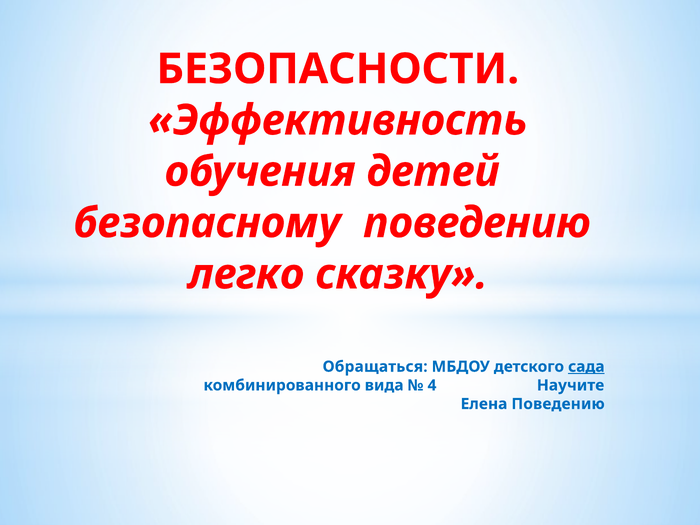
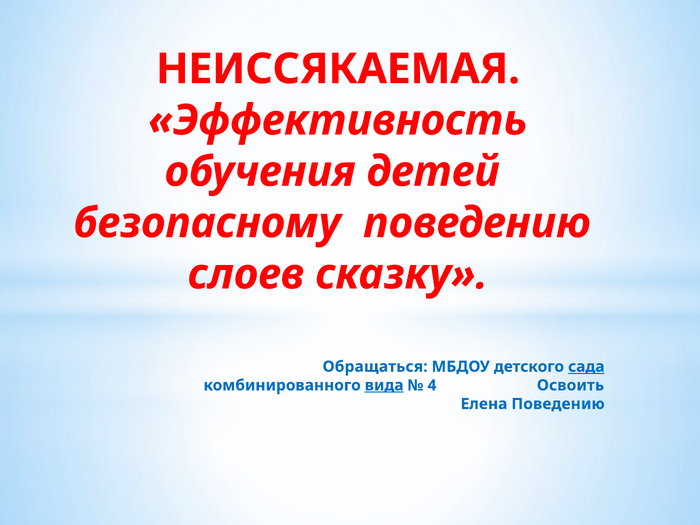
БЕЗОПАСНОСТИ: БЕЗОПАСНОСТИ -> НЕИССЯКАЕМАЯ
легко: легко -> слоев
вида underline: none -> present
Научите: Научите -> Освоить
